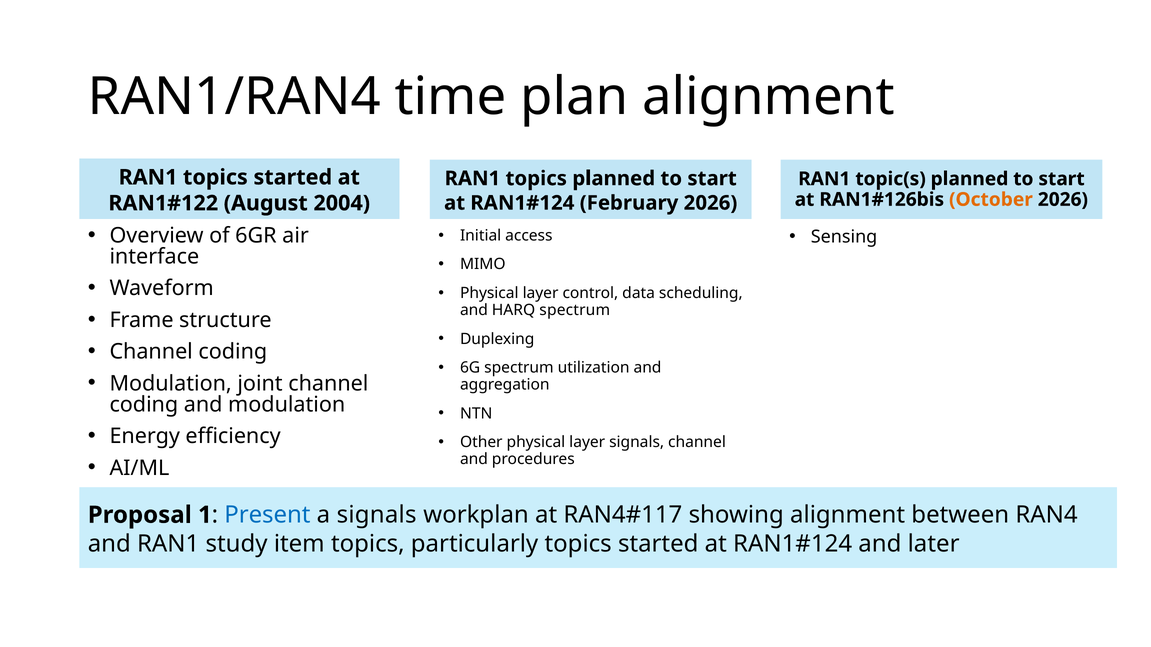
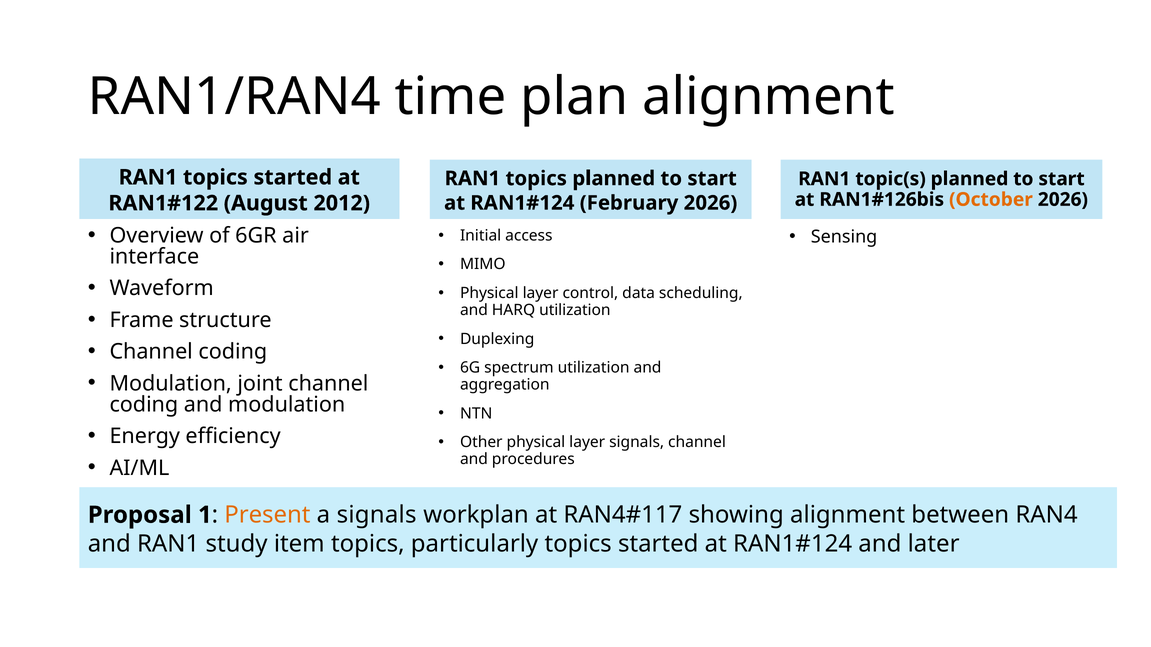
2004: 2004 -> 2012
HARQ spectrum: spectrum -> utilization
Present colour: blue -> orange
